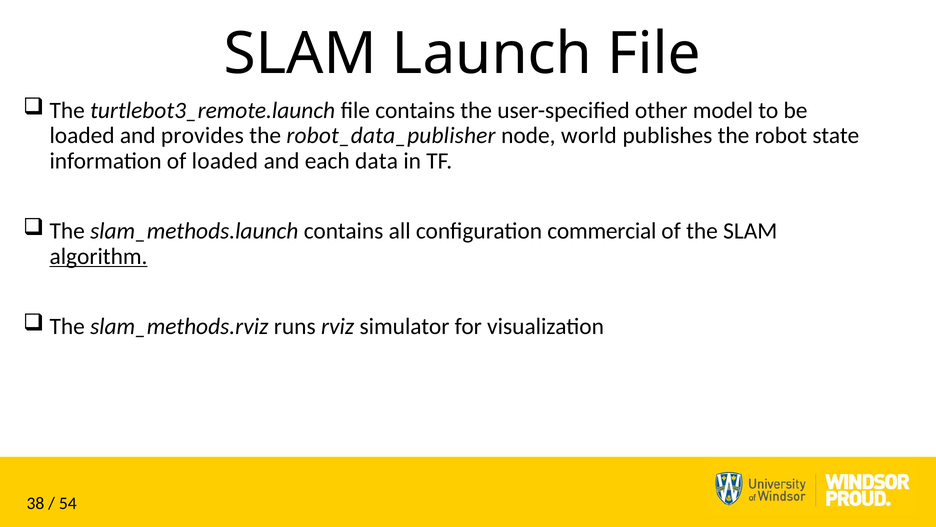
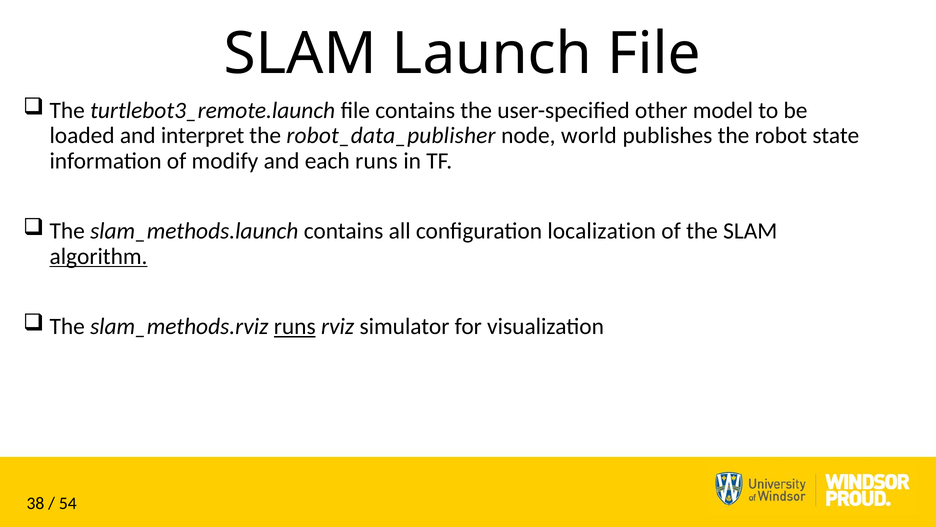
provides: provides -> interpret
of loaded: loaded -> modify
each data: data -> runs
commercial: commercial -> localization
runs at (295, 326) underline: none -> present
